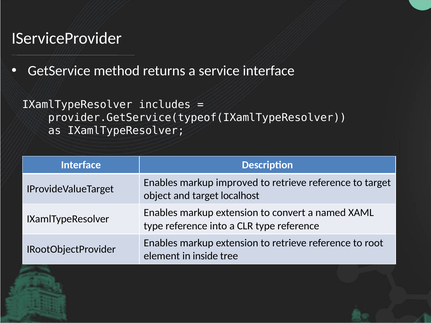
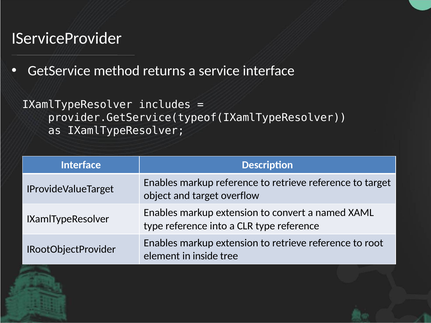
markup improved: improved -> reference
localhost: localhost -> overflow
